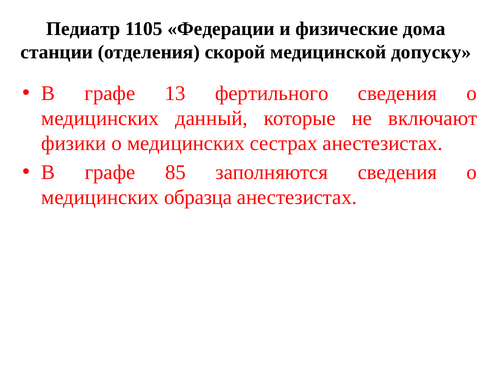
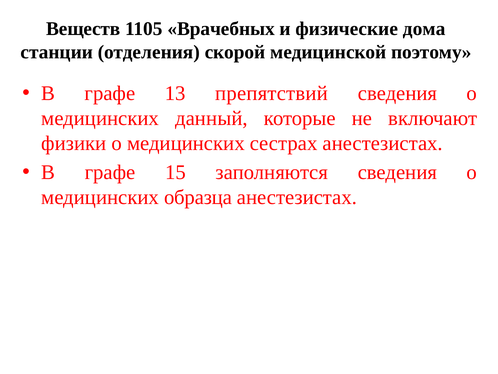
Педиатр: Педиатр -> Веществ
Федерации: Федерации -> Врачебных
допуску: допуску -> поэтому
фертильного: фертильного -> препятствий
85: 85 -> 15
